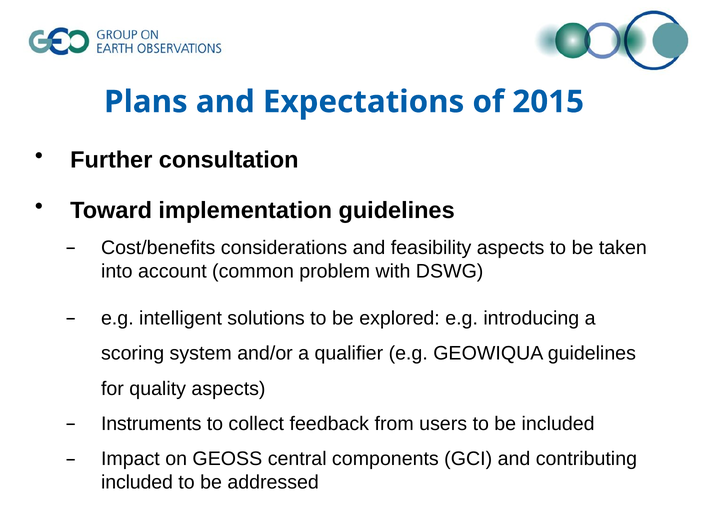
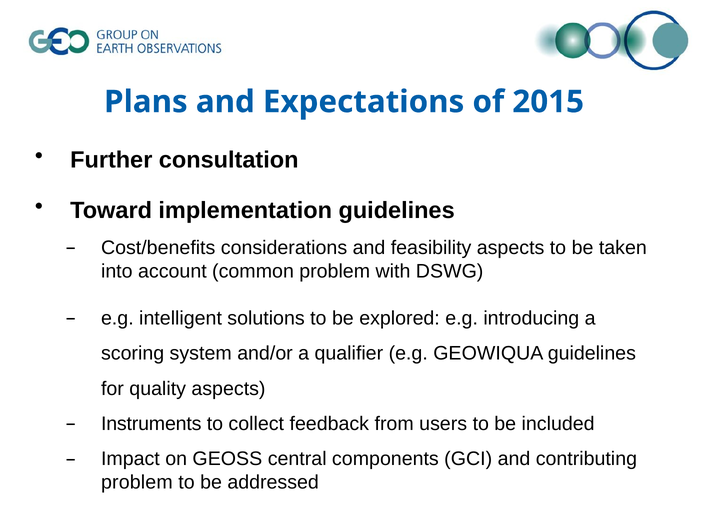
included at (137, 483): included -> problem
